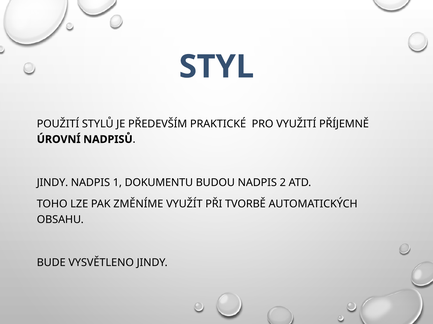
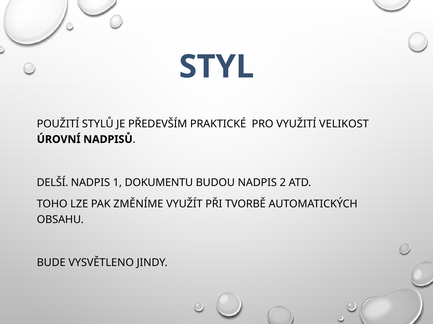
PŘÍJEMNĚ: PŘÍJEMNĚ -> VELIKOST
JINDY at (52, 183): JINDY -> DELŠÍ
